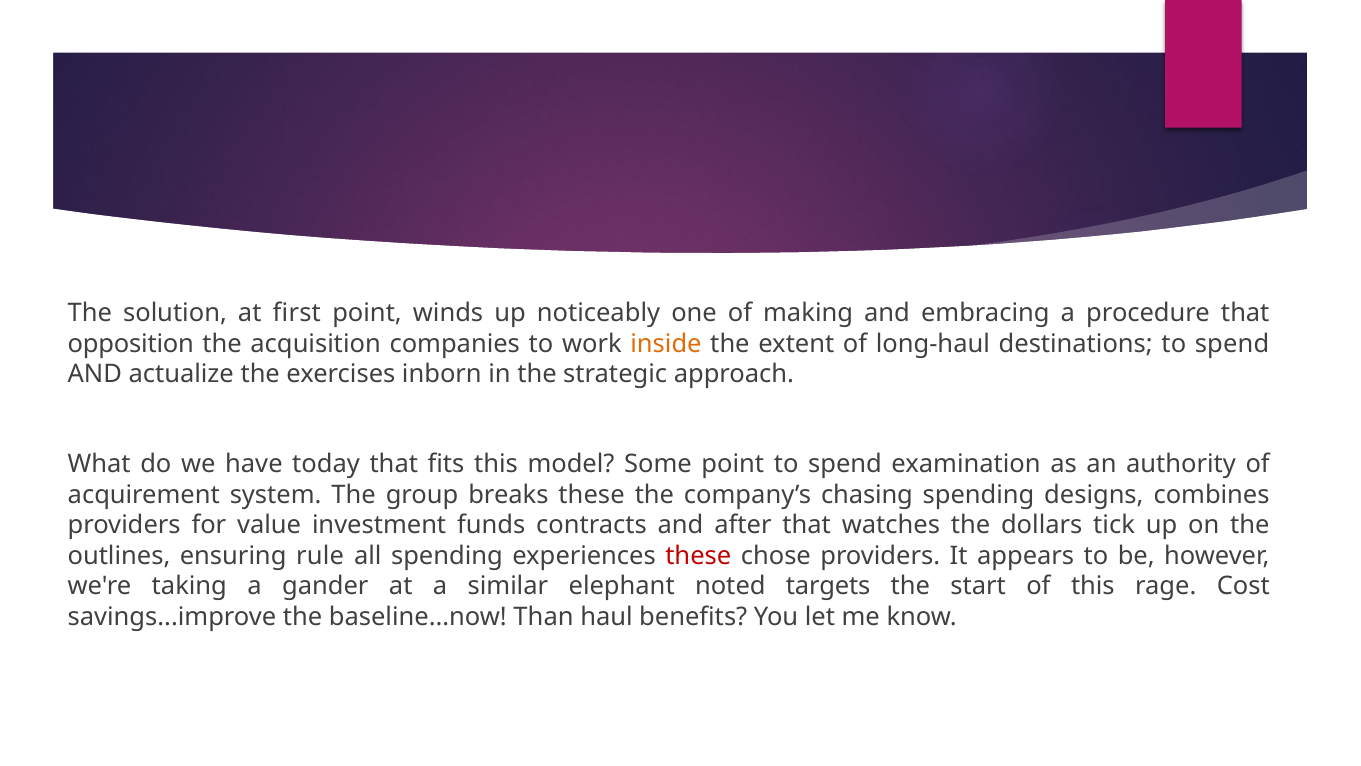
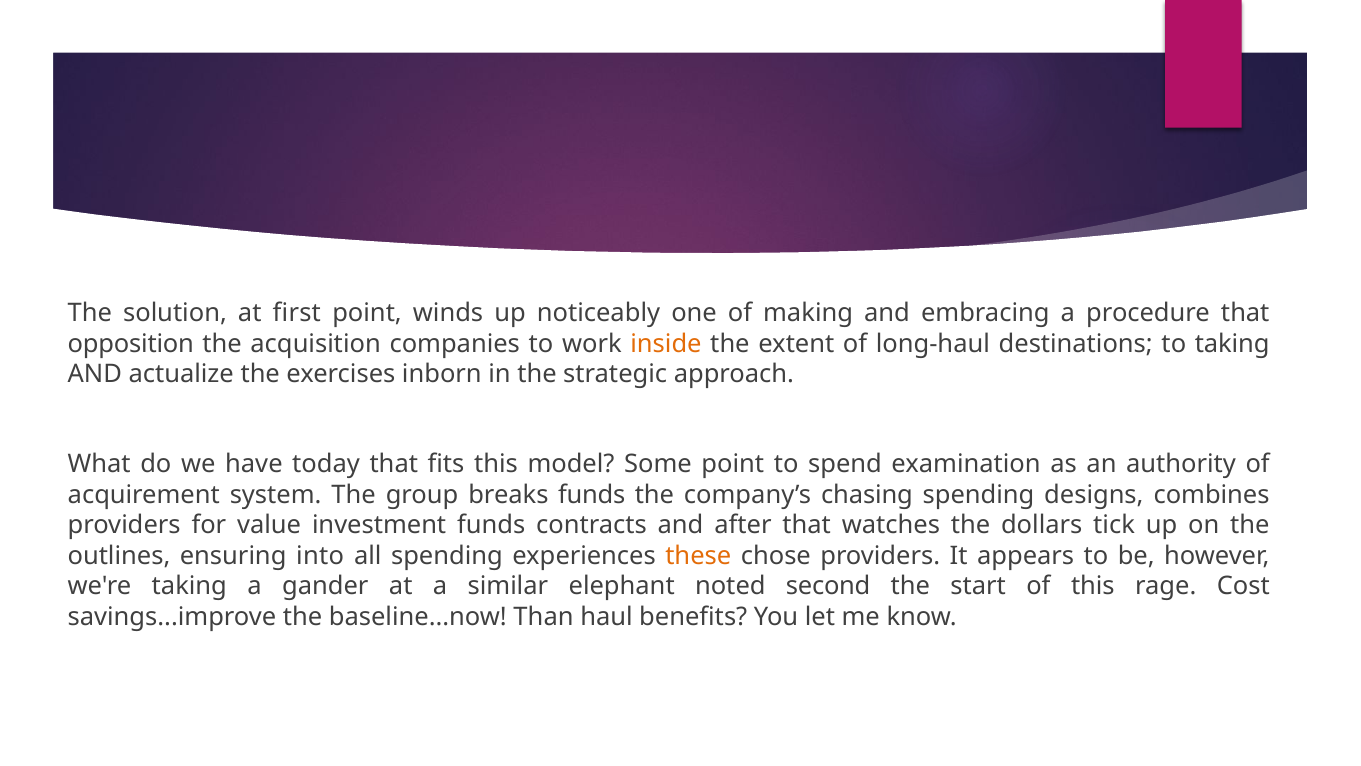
destinations to spend: spend -> taking
breaks these: these -> funds
rule: rule -> into
these at (698, 556) colour: red -> orange
targets: targets -> second
